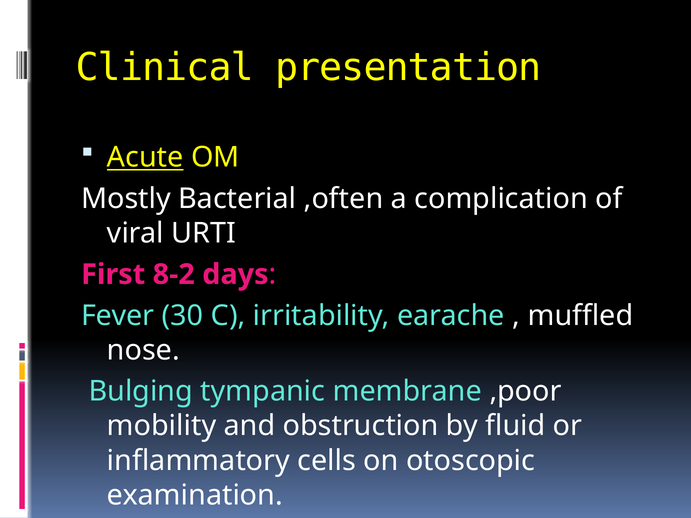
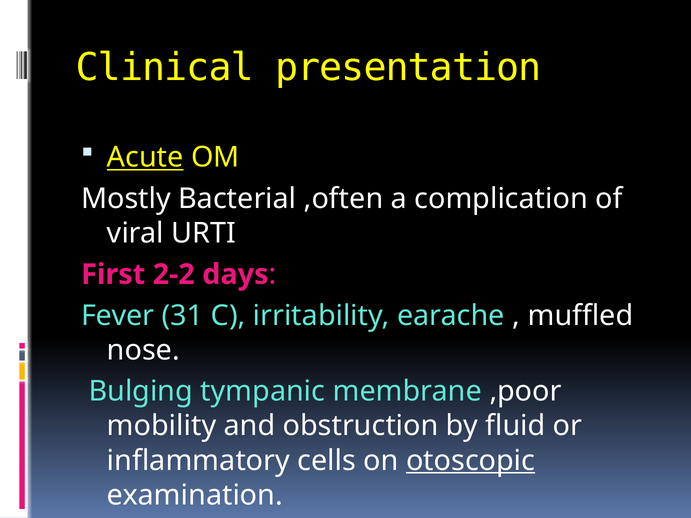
8-2: 8-2 -> 2-2
30: 30 -> 31
otoscopic underline: none -> present
